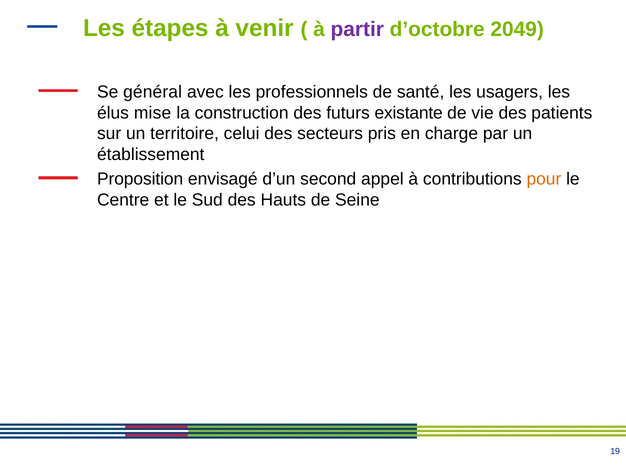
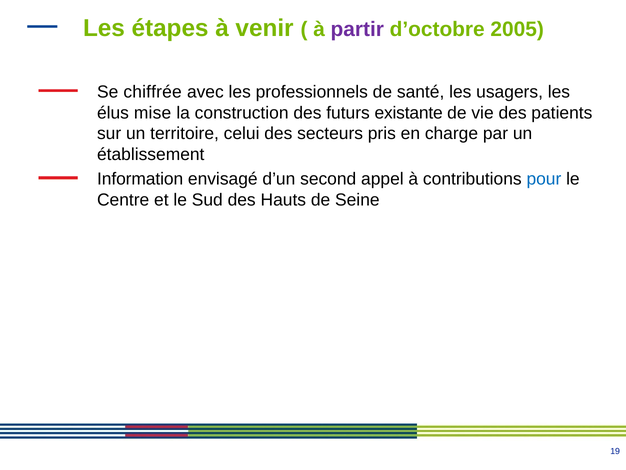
2049: 2049 -> 2005
général: général -> chiffrée
Proposition: Proposition -> Information
pour colour: orange -> blue
